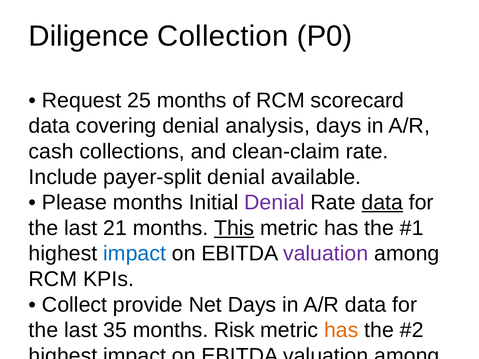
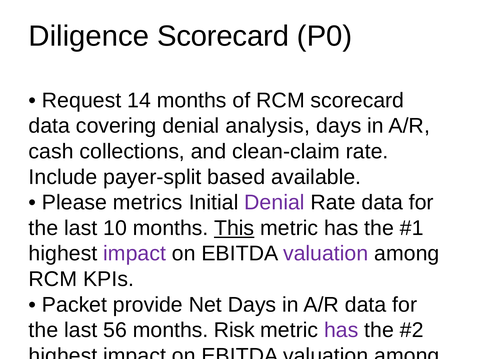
Diligence Collection: Collection -> Scorecard
25: 25 -> 14
payer-split denial: denial -> based
Please months: months -> metrics
data at (382, 203) underline: present -> none
21: 21 -> 10
impact at (135, 254) colour: blue -> purple
Collect at (75, 305): Collect -> Packet
35: 35 -> 56
has at (341, 330) colour: orange -> purple
